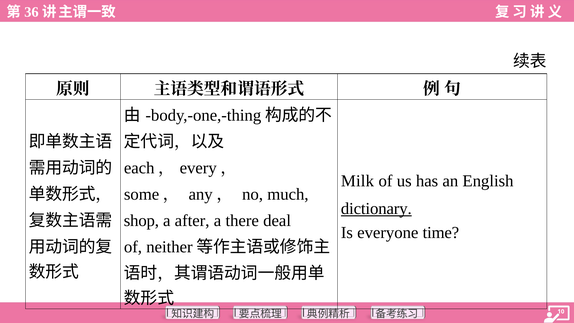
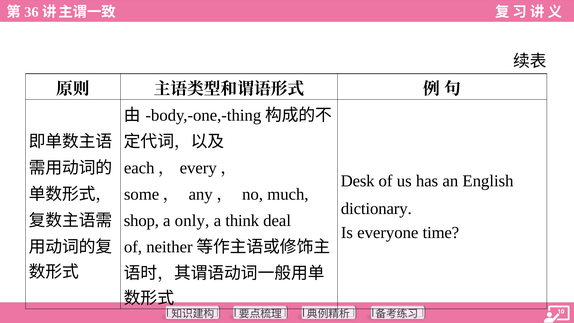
Milk: Milk -> Desk
dictionary underline: present -> none
after: after -> only
there: there -> think
